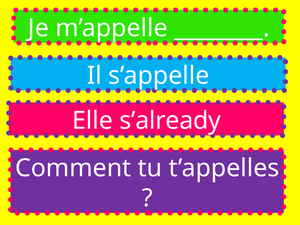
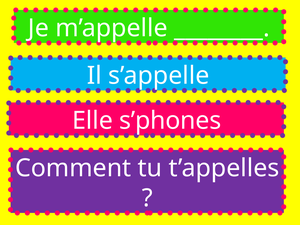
s’already: s’already -> s’phones
